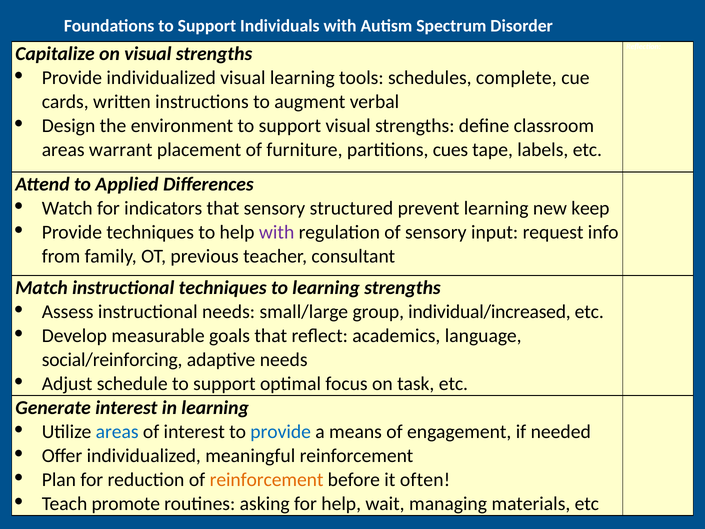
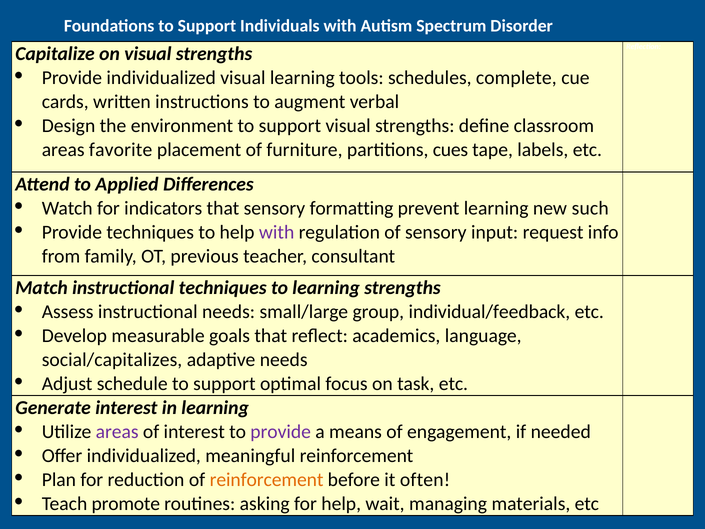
warrant: warrant -> favorite
structured: structured -> formatting
keep: keep -> such
individual/increased: individual/increased -> individual/feedback
social/reinforcing: social/reinforcing -> social/capitalizes
areas at (117, 431) colour: blue -> purple
provide at (281, 431) colour: blue -> purple
